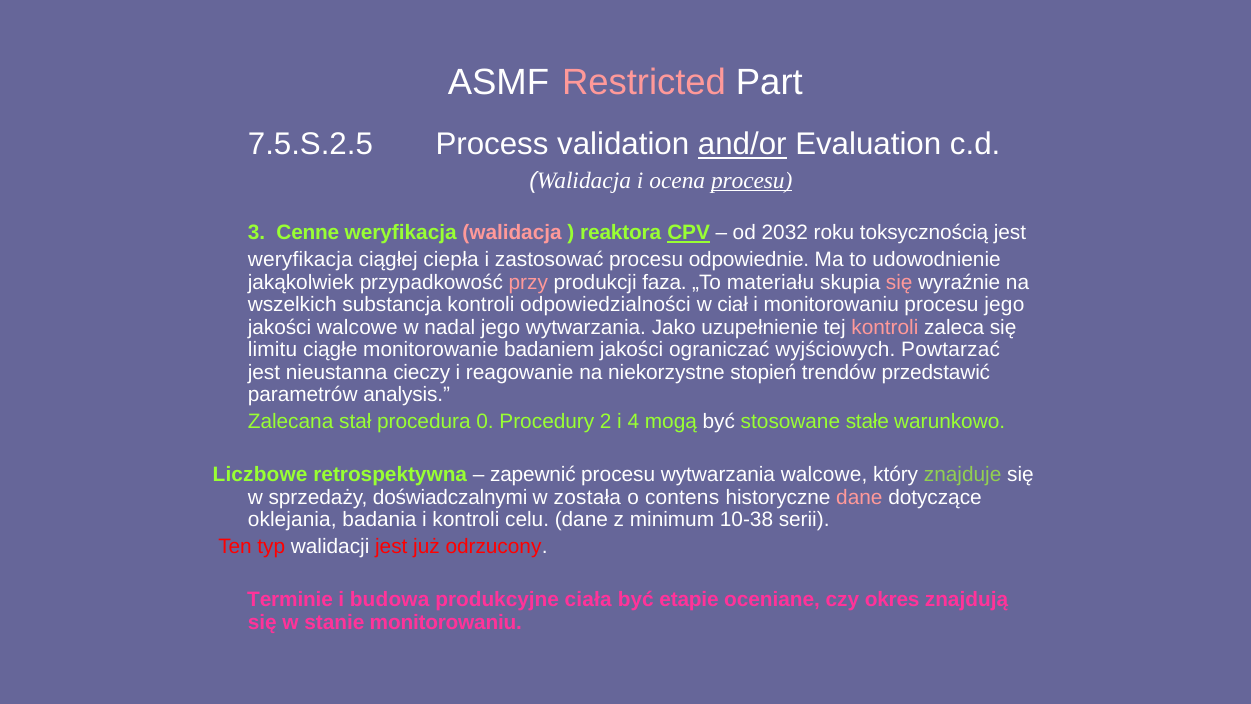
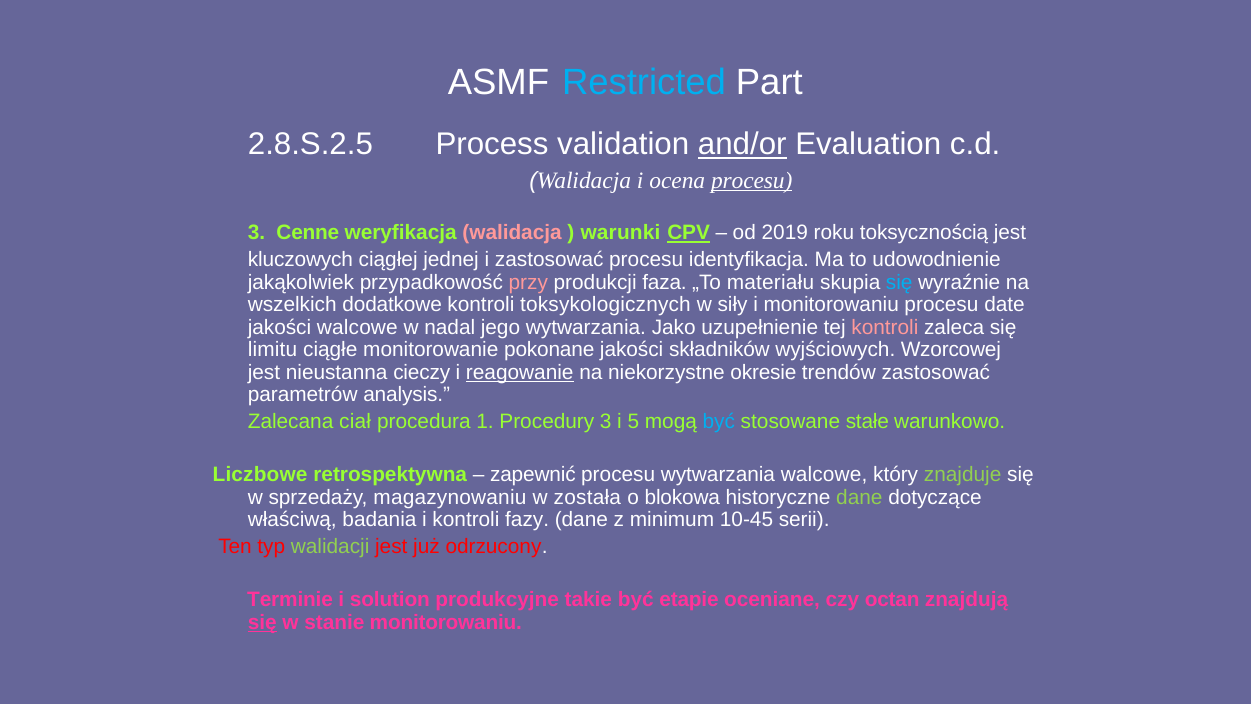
Restricted colour: pink -> light blue
7.5.S.2.5: 7.5.S.2.5 -> 2.8.S.2.5
reaktora: reaktora -> warunki
2032: 2032 -> 2019
weryfikacja at (300, 260): weryfikacja -> kluczowych
ciepła: ciepła -> jednej
odpowiednie: odpowiednie -> identyfikacja
się at (899, 282) colour: pink -> light blue
substancja: substancja -> dodatkowe
odpowiedzialności: odpowiedzialności -> toksykologicznych
ciał: ciał -> siły
procesu jego: jego -> date
badaniem: badaniem -> pokonane
ograniczać: ograniczać -> składników
Powtarzać: Powtarzać -> Wzorcowej
reagowanie underline: none -> present
stopień: stopień -> okresie
trendów przedstawić: przedstawić -> zastosować
stał: stał -> ciał
0: 0 -> 1
Procedury 2: 2 -> 3
4: 4 -> 5
być at (719, 421) colour: white -> light blue
doświadczalnymi: doświadczalnymi -> magazynowaniu
contens: contens -> blokowa
dane at (859, 497) colour: pink -> light green
oklejania: oklejania -> właściwą
celu: celu -> fazy
10-38: 10-38 -> 10-45
walidacji colour: white -> light green
budowa: budowa -> solution
ciała: ciała -> takie
okres: okres -> octan
się at (262, 622) underline: none -> present
